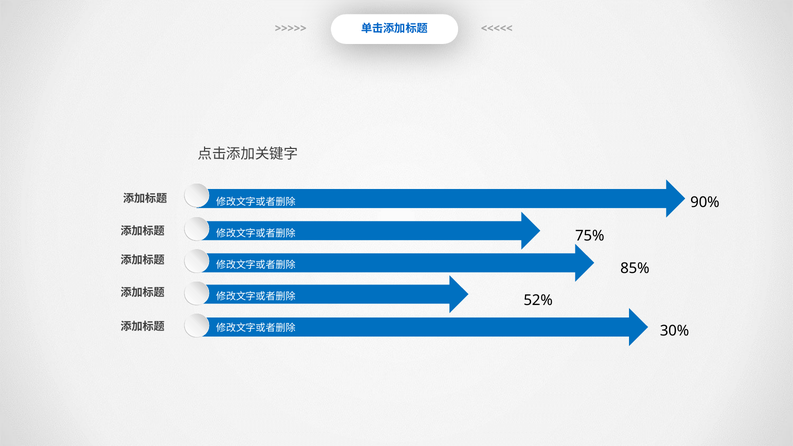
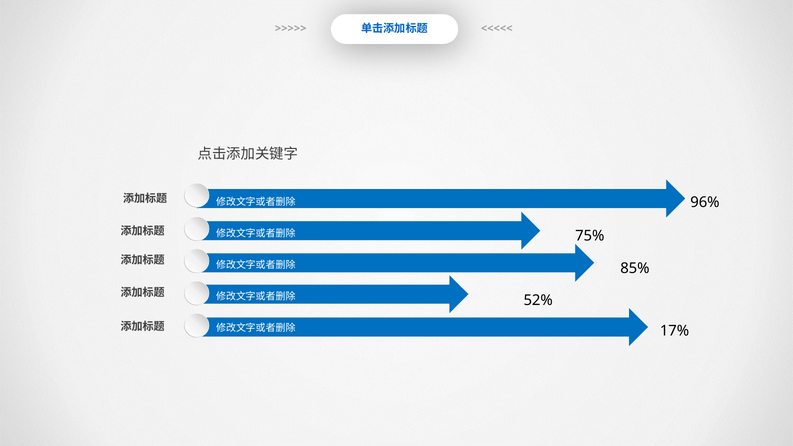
90%: 90% -> 96%
30%: 30% -> 17%
